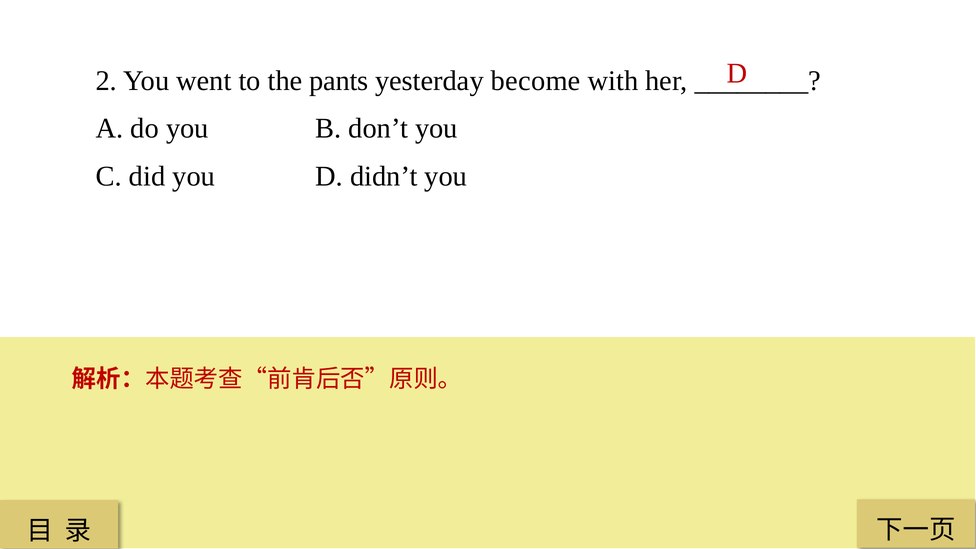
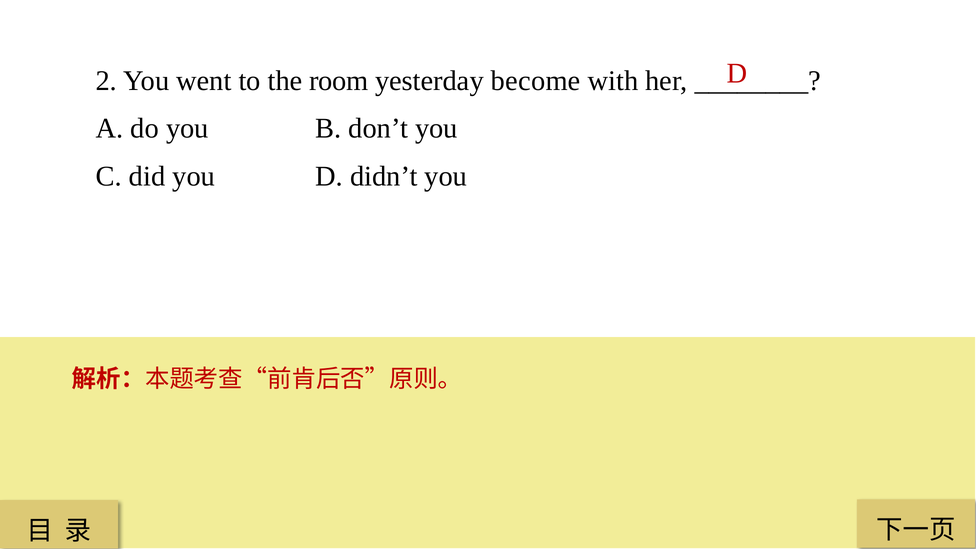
pants: pants -> room
